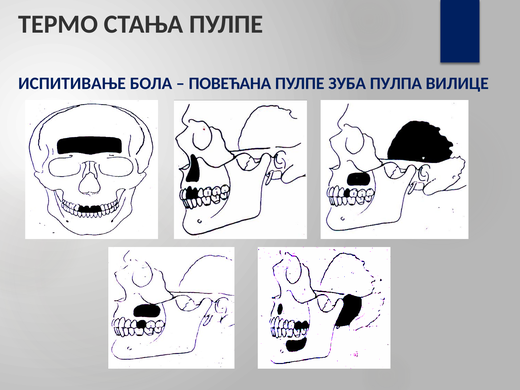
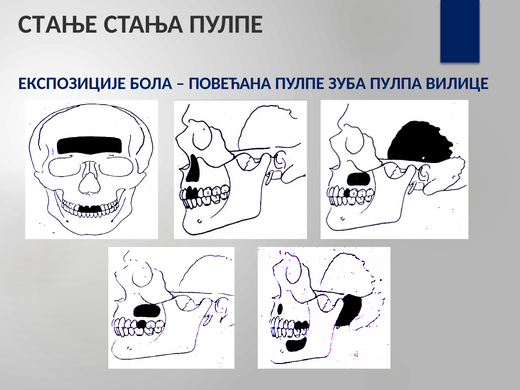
ТЕРМО: ТЕРМО -> СТАЊЕ
ИСПИТИВАЊЕ: ИСПИТИВАЊЕ -> ЕКСПОЗИЦИЈЕ
